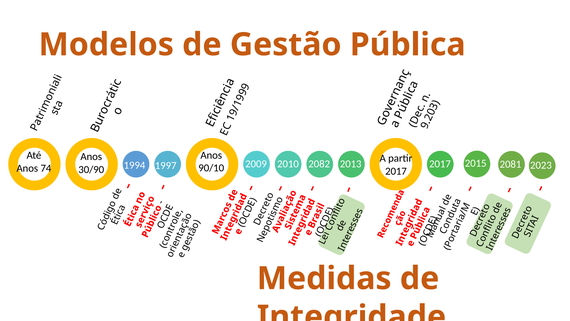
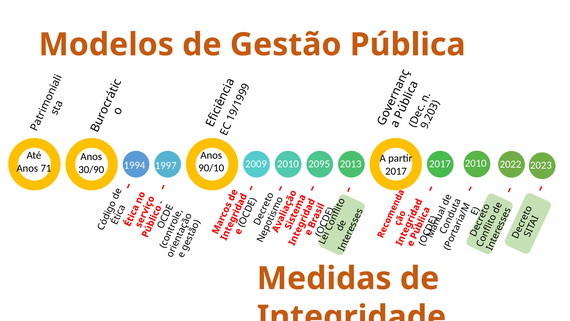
2013 2015: 2015 -> 2010
2081: 2081 -> 2022
2082: 2082 -> 2095
74: 74 -> 71
